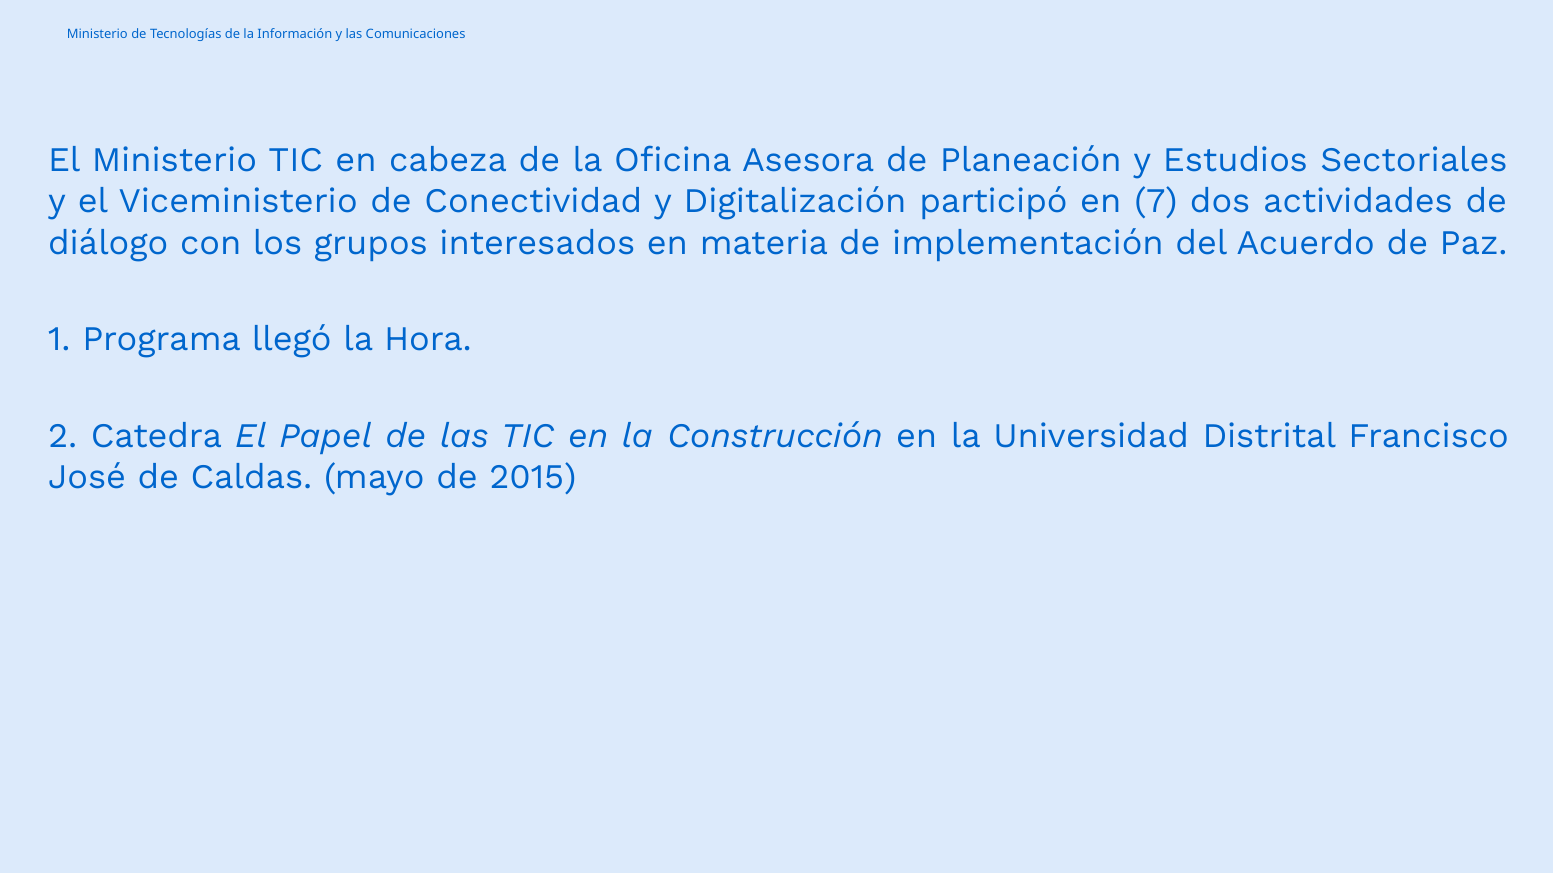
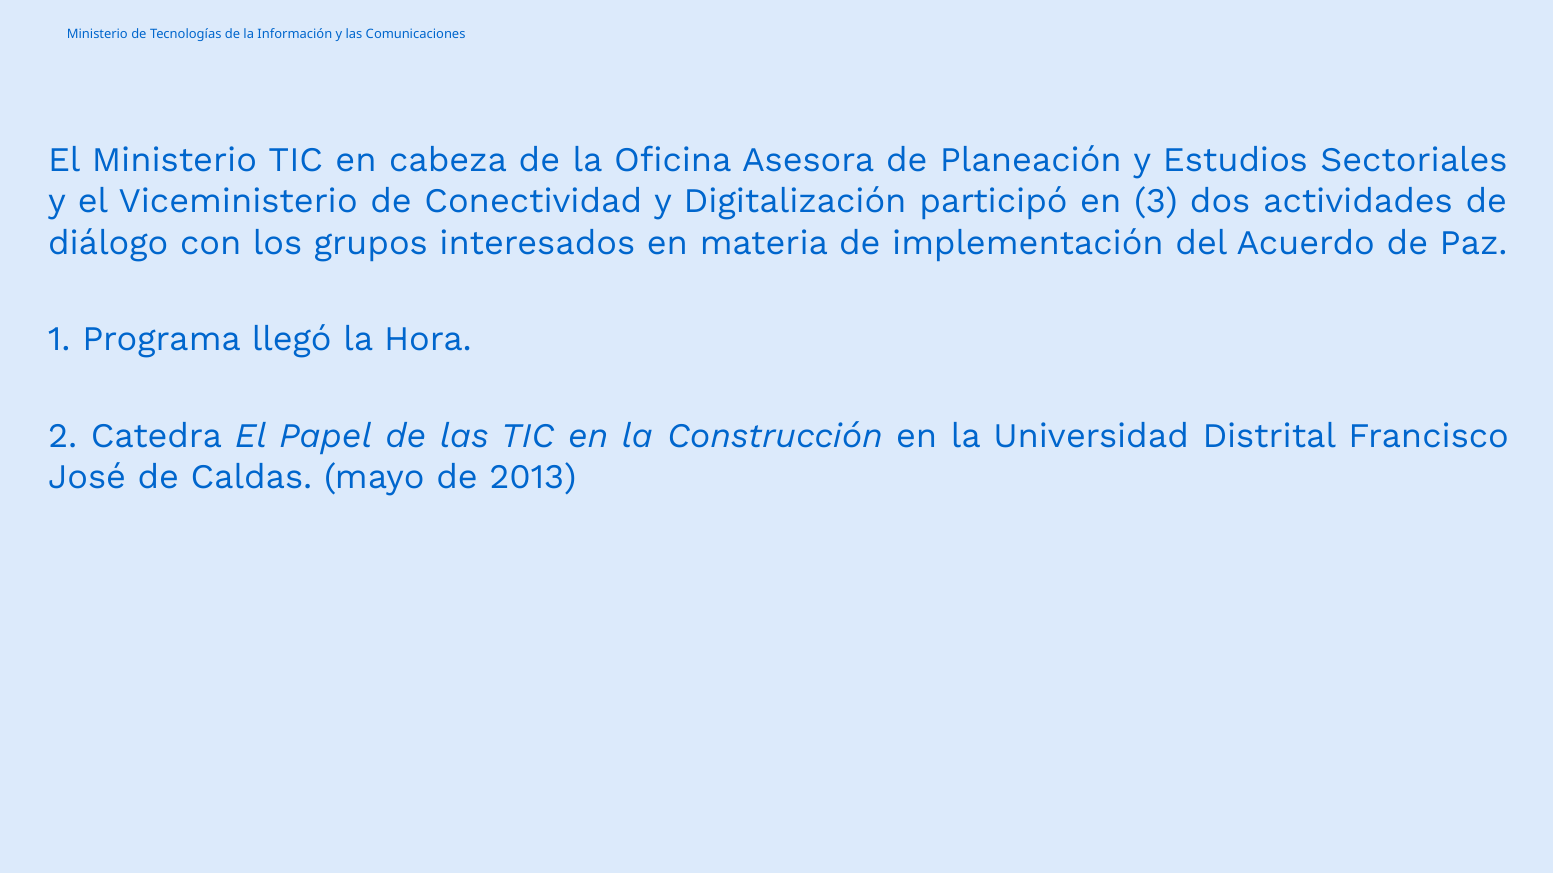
7: 7 -> 3
2015: 2015 -> 2013
